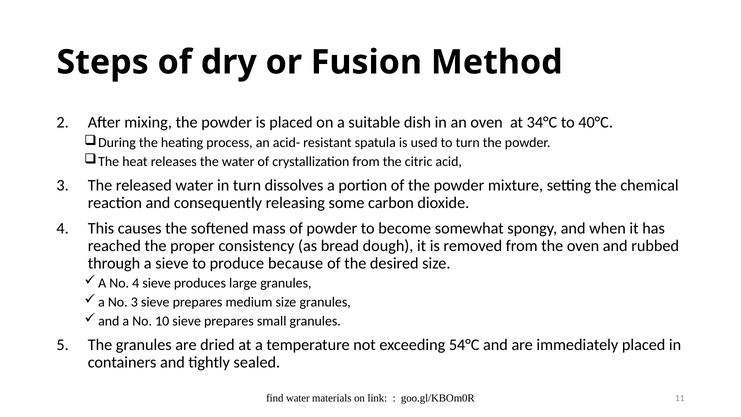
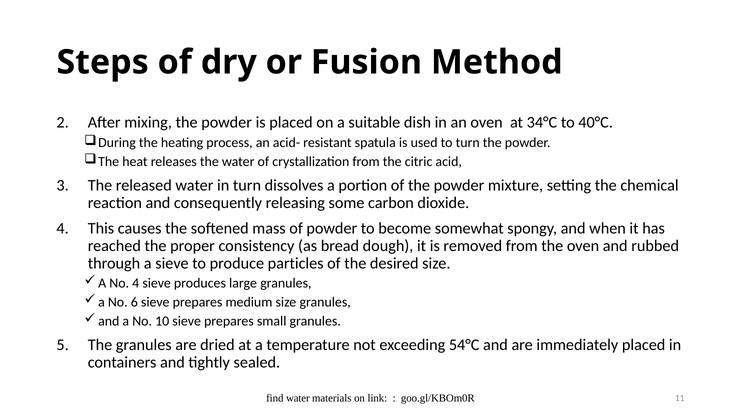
because: because -> particles
No 3: 3 -> 6
